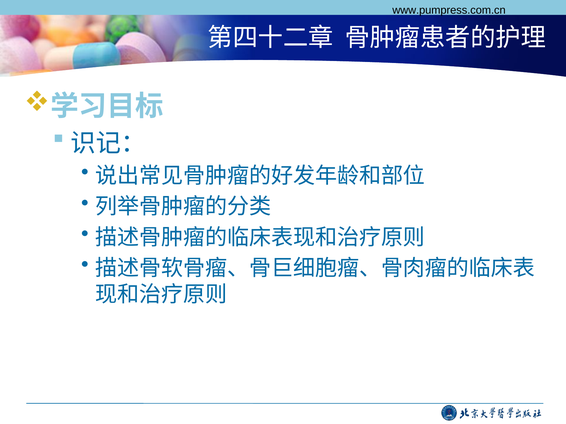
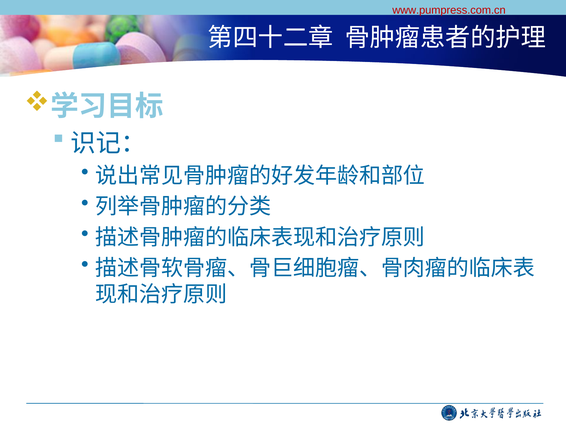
www.pumpress.com.cn colour: black -> red
